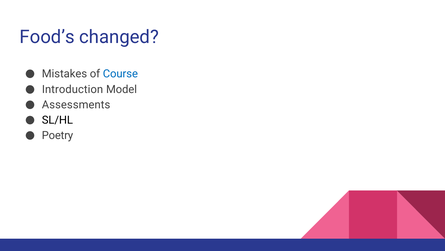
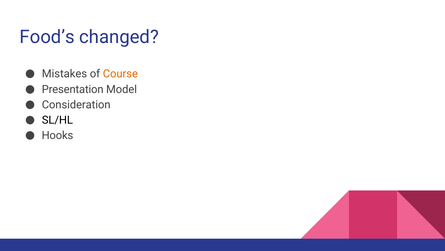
Course colour: blue -> orange
Introduction: Introduction -> Presentation
Assessments: Assessments -> Consideration
Poetry: Poetry -> Hooks
